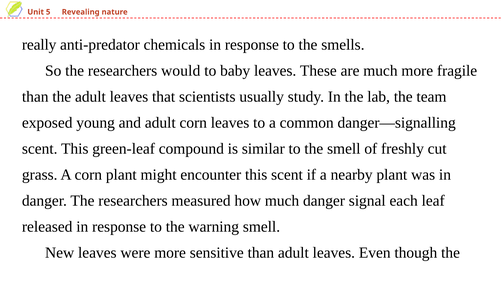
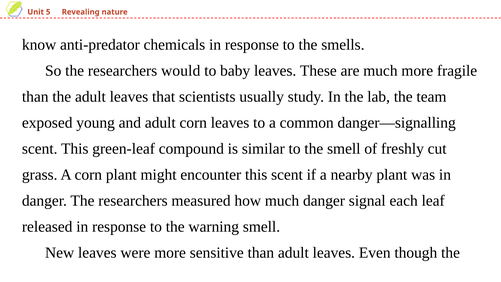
really: really -> know
